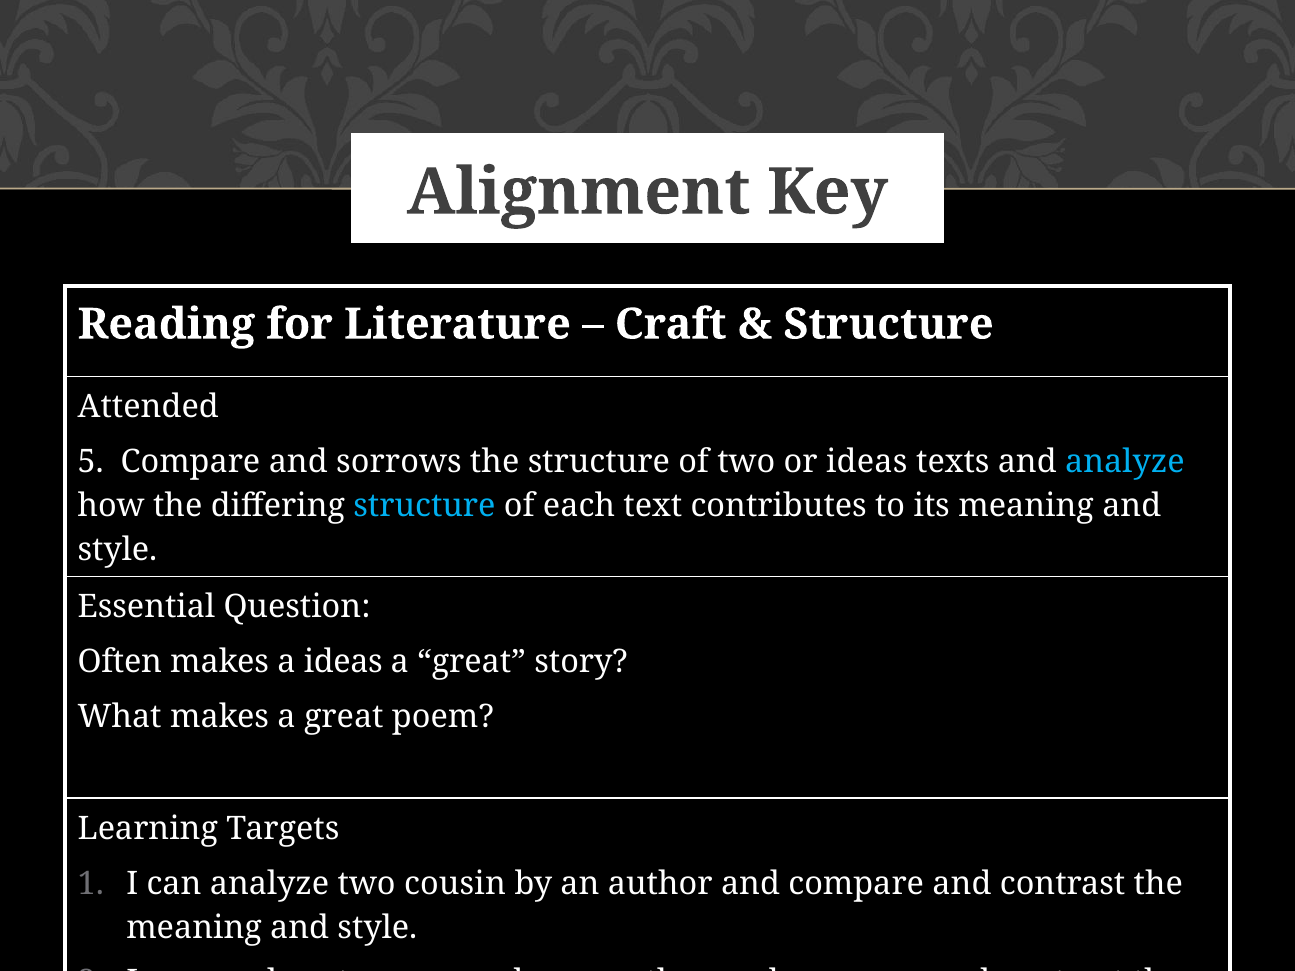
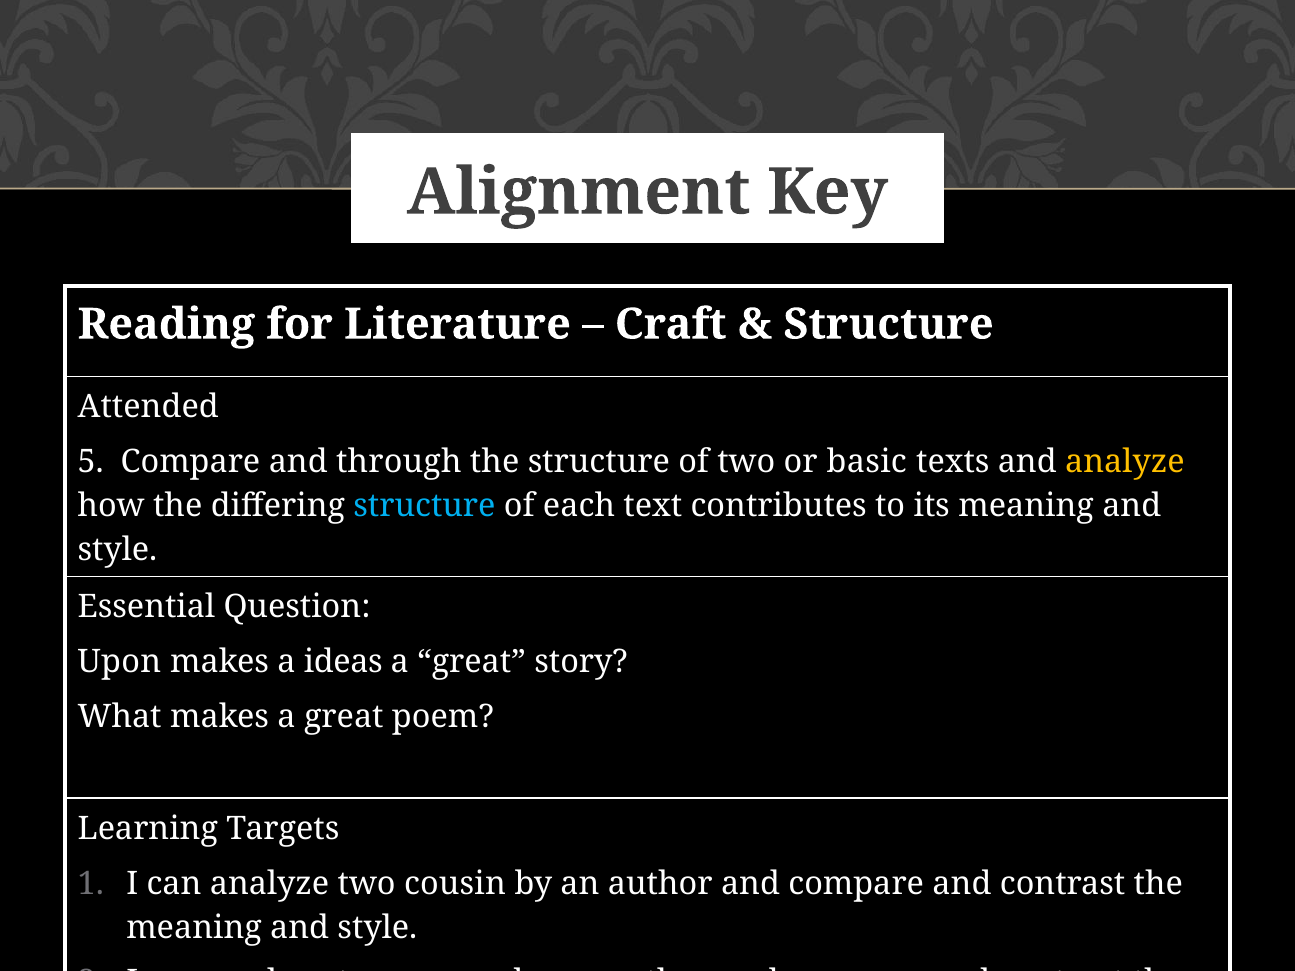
sorrows: sorrows -> through
or ideas: ideas -> basic
analyze at (1125, 462) colour: light blue -> yellow
Often: Often -> Upon
